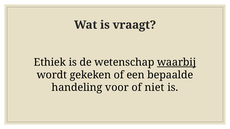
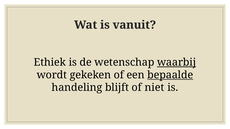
vraagt: vraagt -> vanuit
bepaalde underline: none -> present
voor: voor -> blijft
